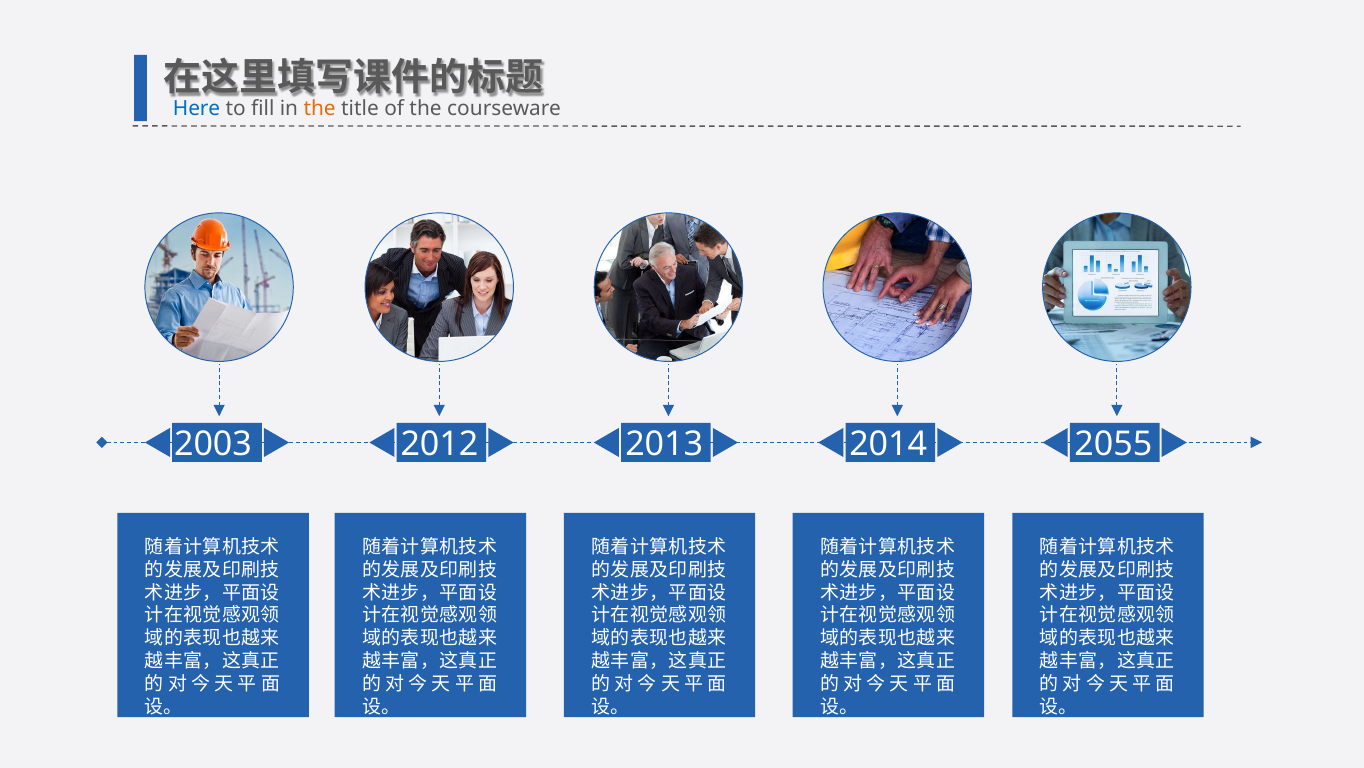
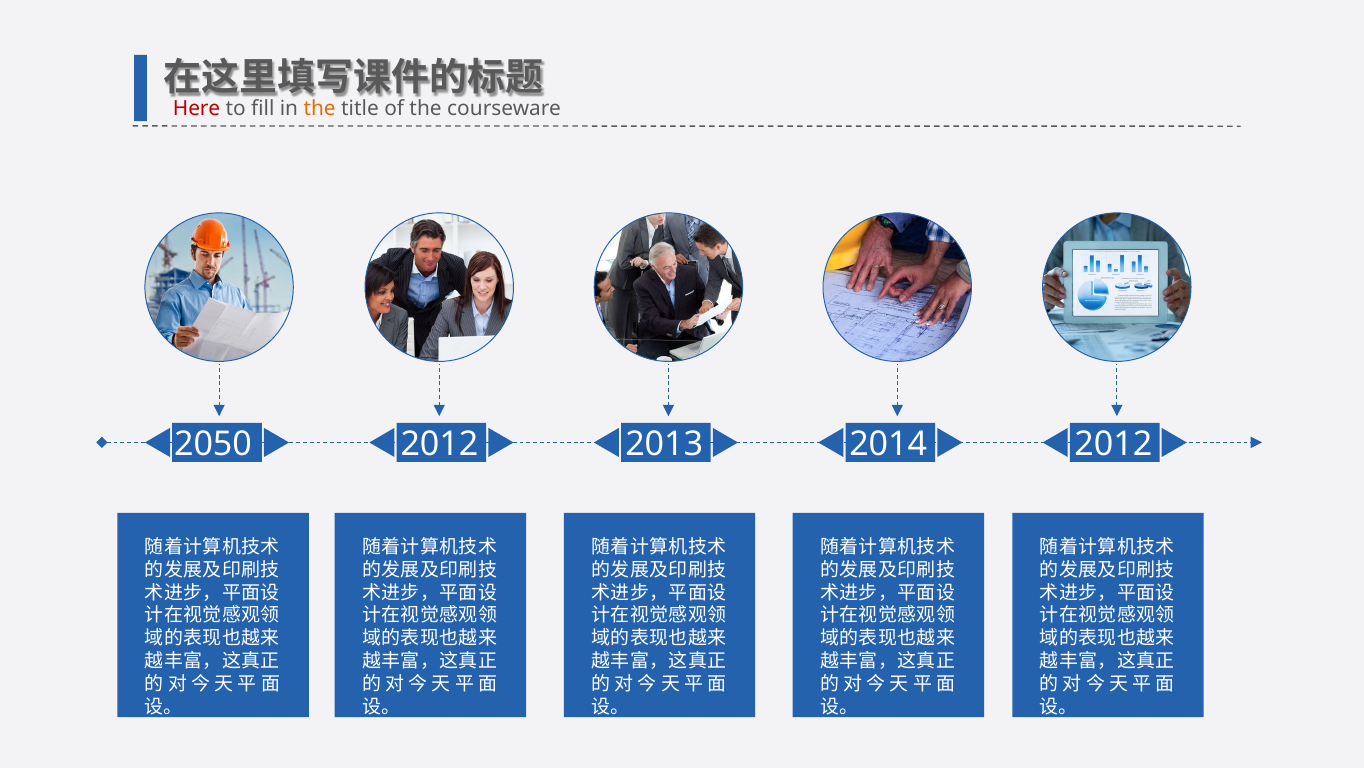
Here colour: blue -> red
2003: 2003 -> 2050
2014 2055: 2055 -> 2012
